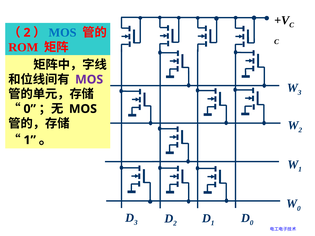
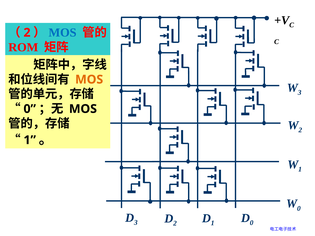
MOS at (89, 80) colour: purple -> orange
